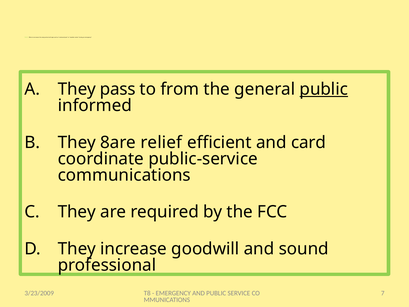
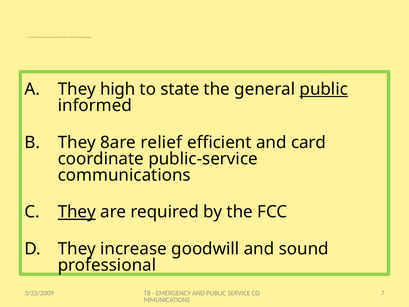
pass: pass -> high
from: from -> state
They at (77, 212) underline: none -> present
